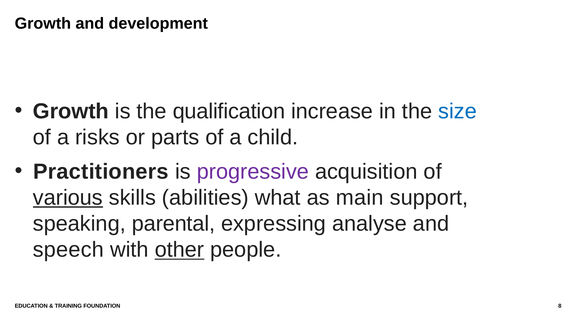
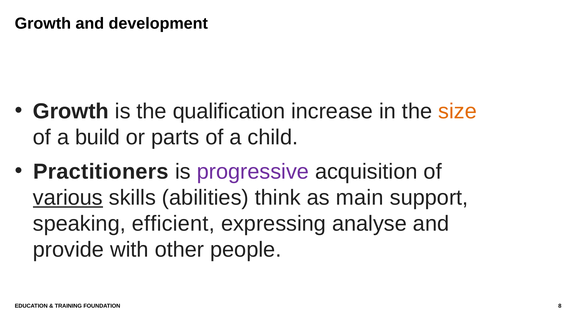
size colour: blue -> orange
risks: risks -> build
what: what -> think
parental: parental -> efficient
speech: speech -> provide
other underline: present -> none
